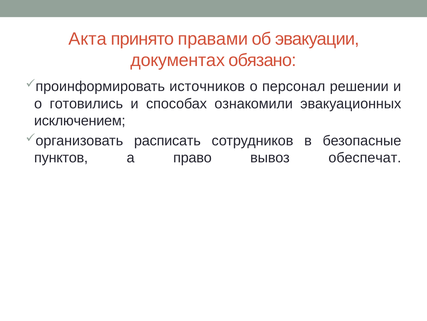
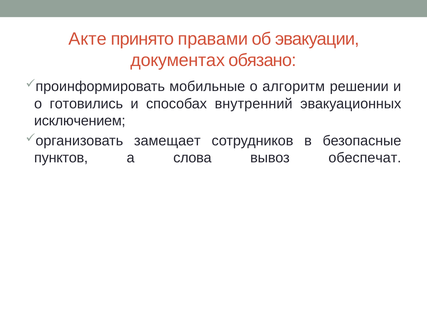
Акта: Акта -> Акте
источников: источников -> мобильные
персонал: персонал -> алгоритм
ознакомили: ознакомили -> внутренний
расписать: расписать -> замещает
право: право -> слова
